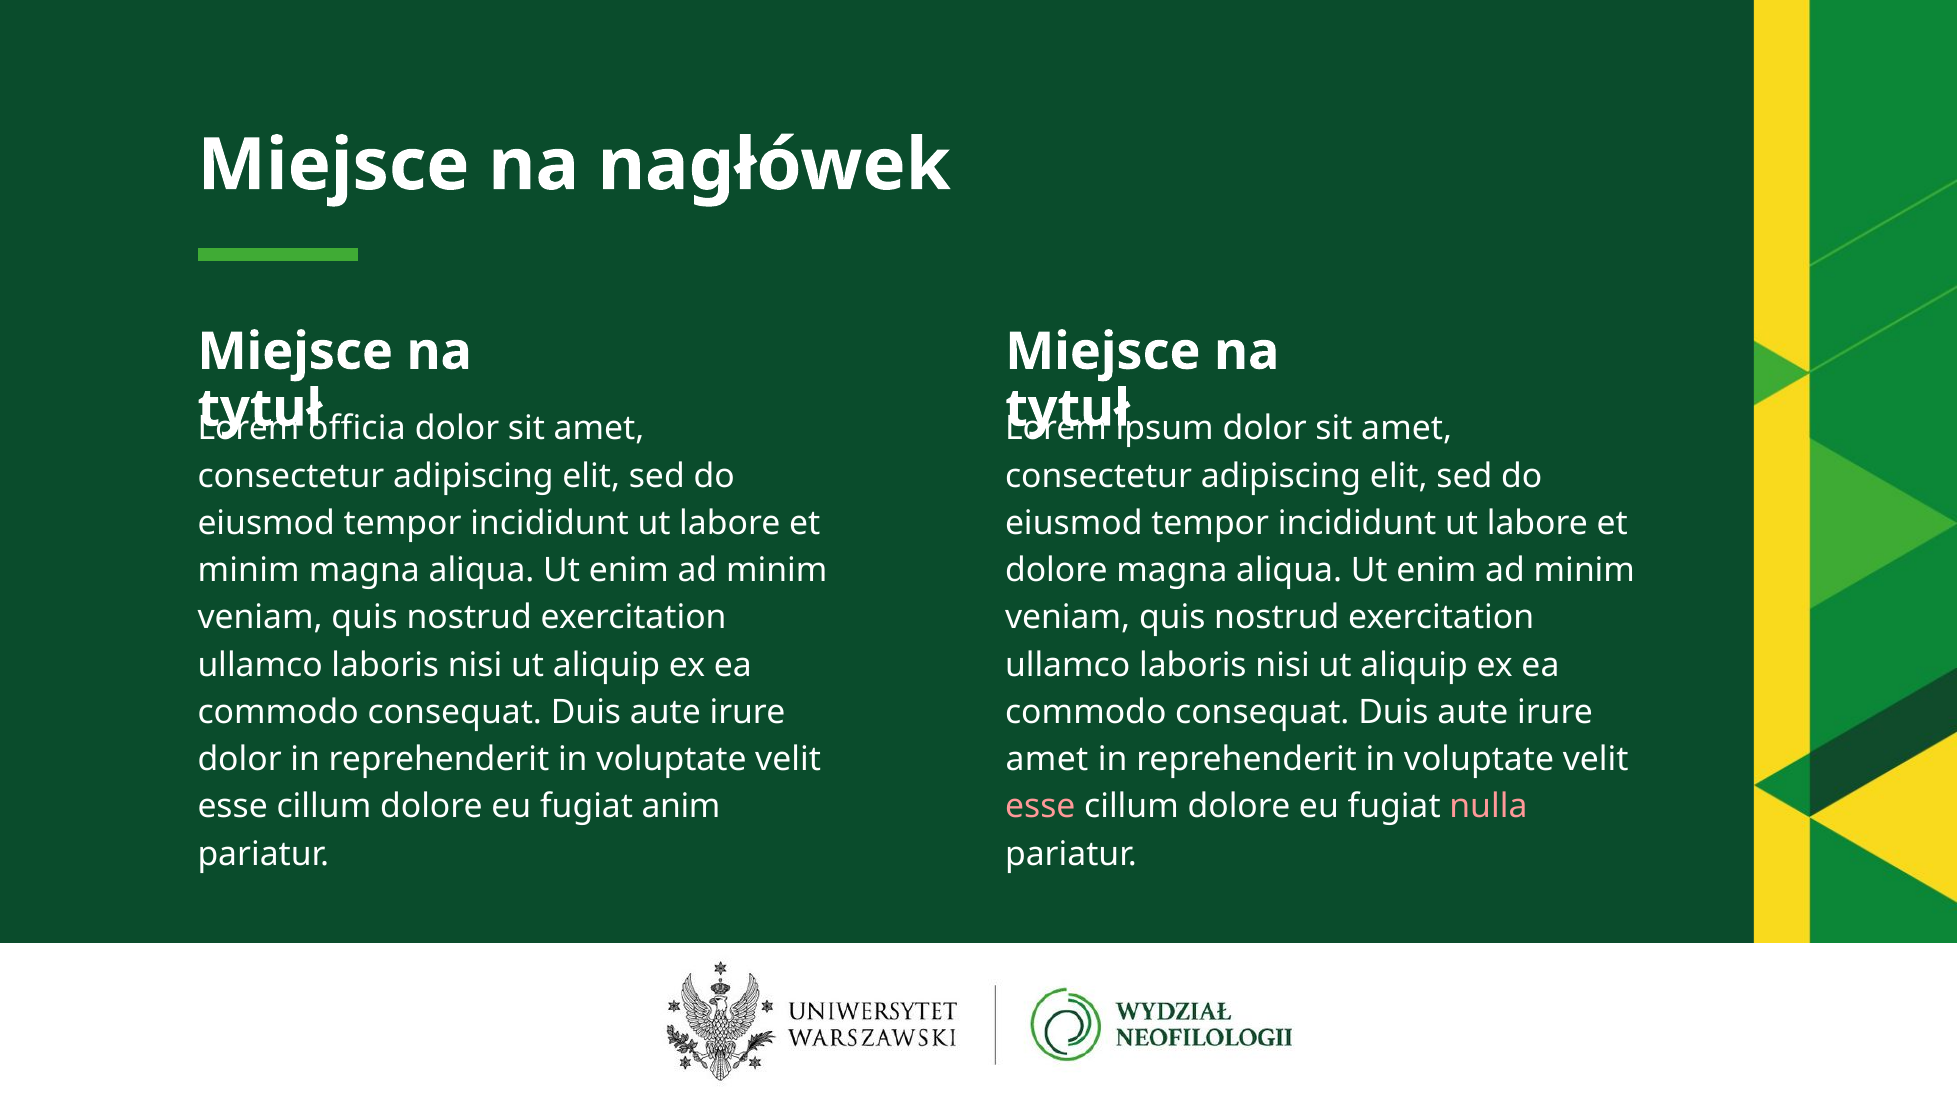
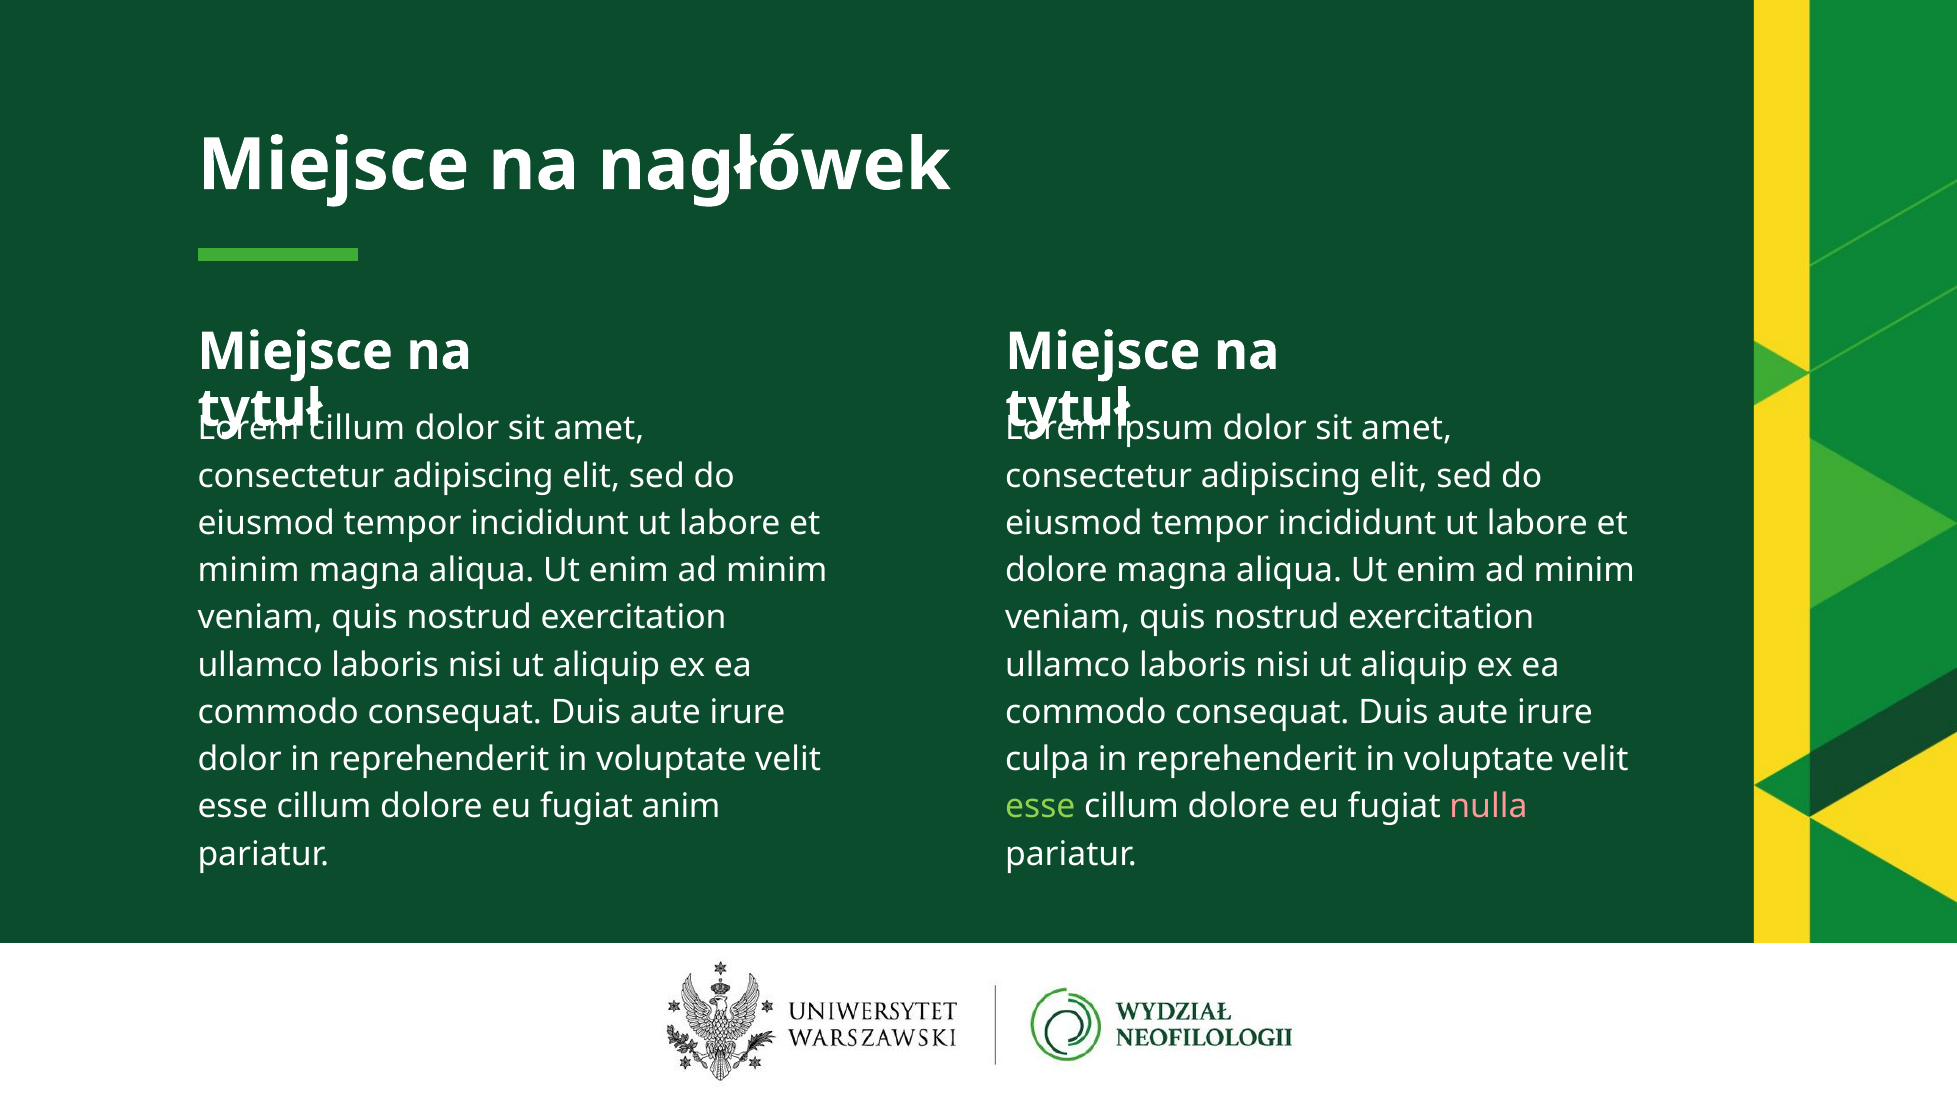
officia at (357, 429): officia -> cillum
amet at (1047, 759): amet -> culpa
esse at (1040, 807) colour: pink -> light green
